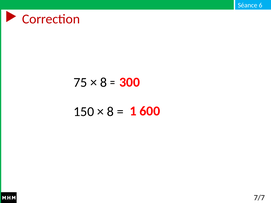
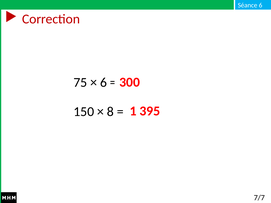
8 at (104, 83): 8 -> 6
600: 600 -> 395
